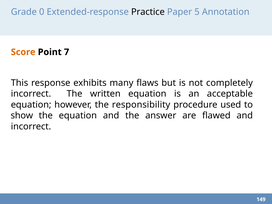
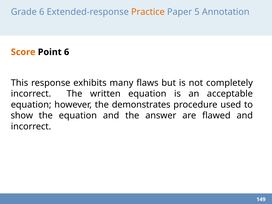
Grade 0: 0 -> 6
Practice colour: black -> orange
Point 7: 7 -> 6
responsibility: responsibility -> demonstrates
